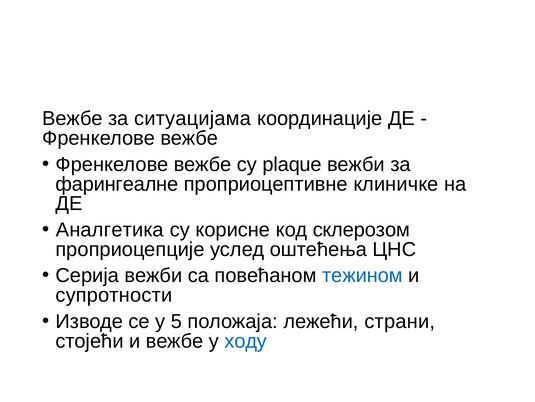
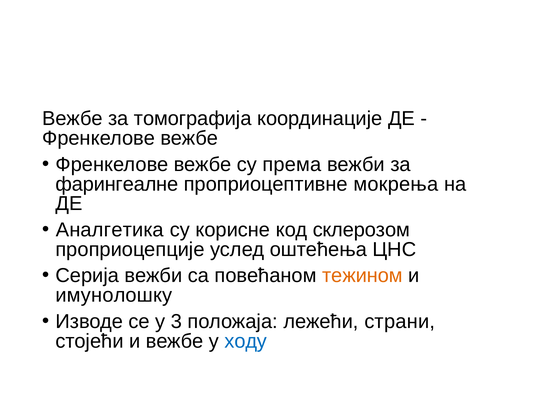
ситуацијама: ситуацијама -> томографија
plaque: plaque -> према
клиничке: клиничке -> мокрења
тежином colour: blue -> orange
супротности: супротности -> имунолошку
5: 5 -> 3
